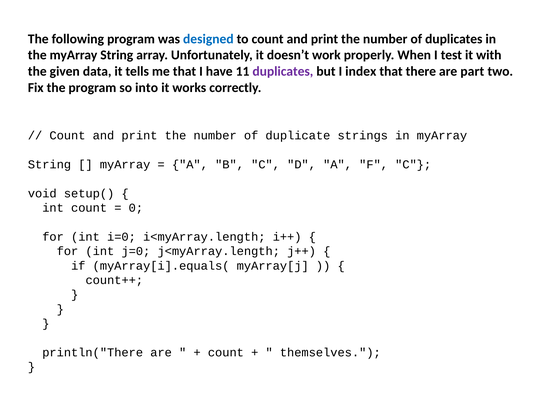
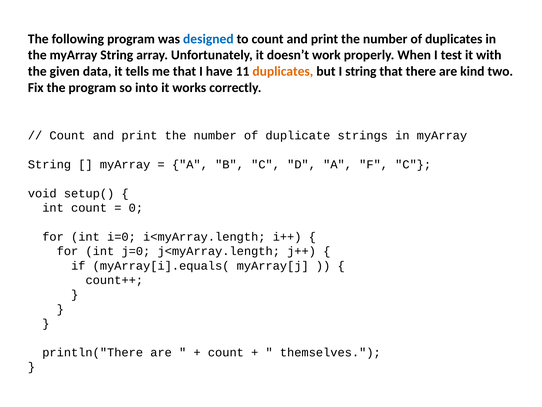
duplicates at (283, 71) colour: purple -> orange
I index: index -> string
part: part -> kind
